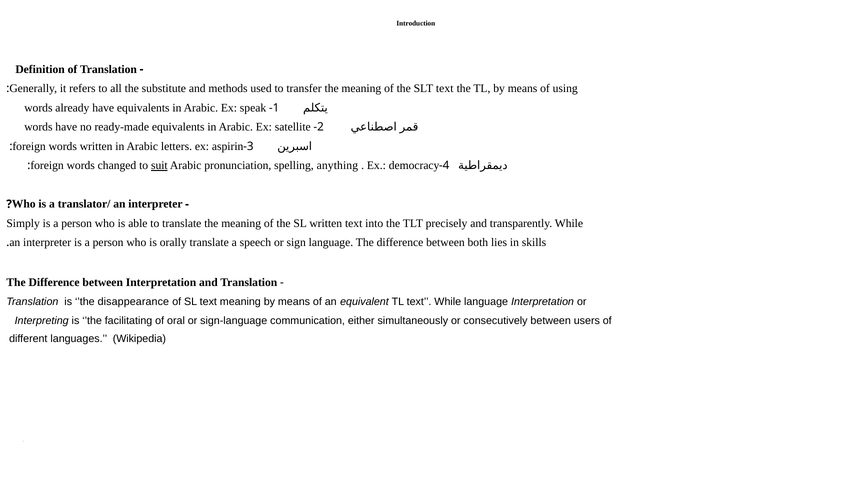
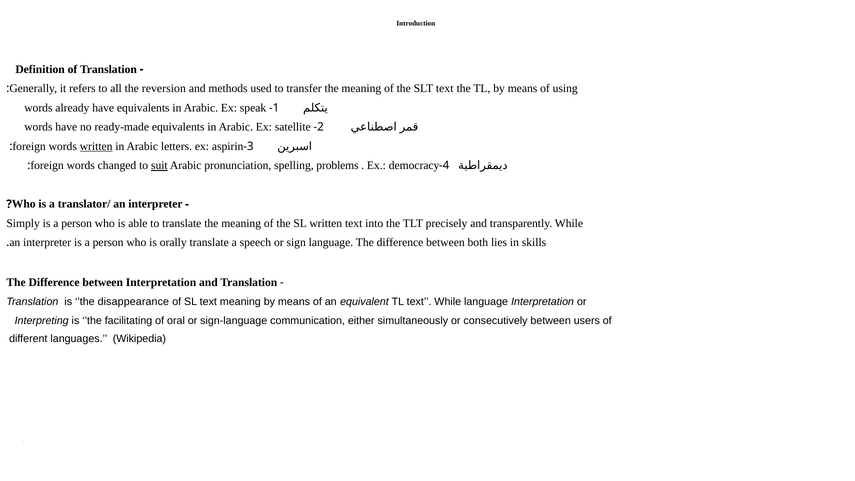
substitute: substitute -> reversion
written at (96, 146) underline: none -> present
anything: anything -> problems
